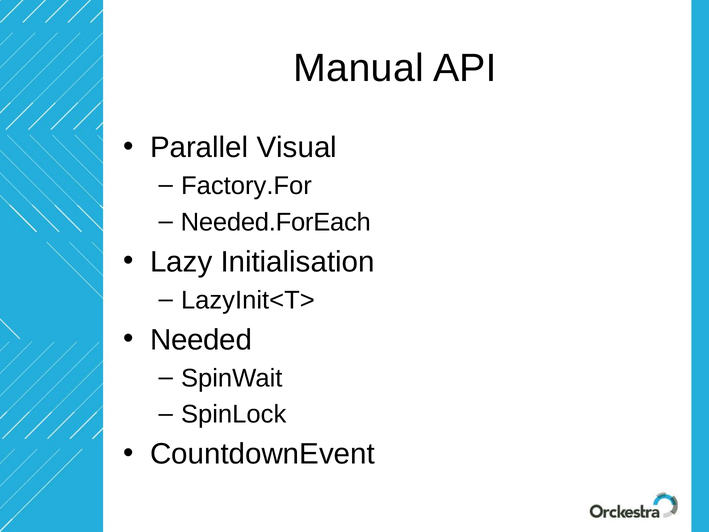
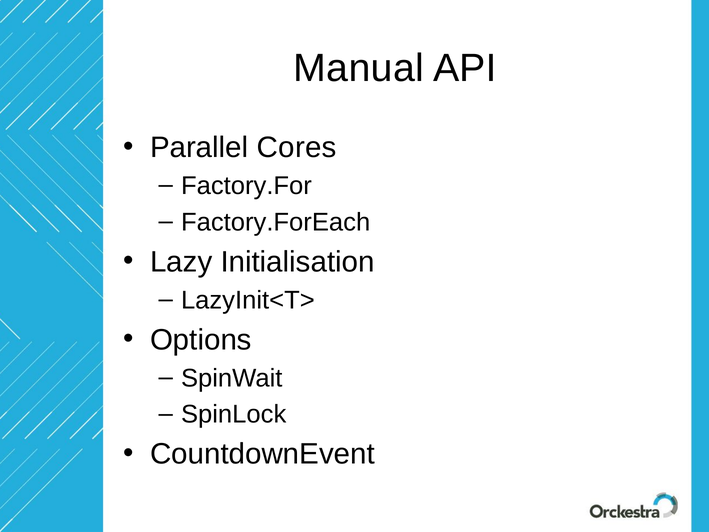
Visual: Visual -> Cores
Needed.ForEach: Needed.ForEach -> Factory.ForEach
Needed: Needed -> Options
